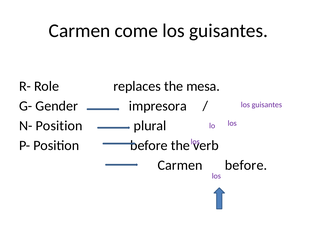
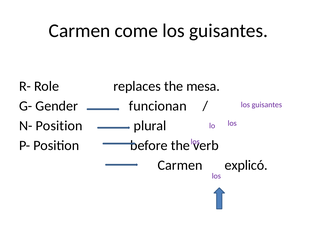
impresora: impresora -> funcionan
Carmen before: before -> explicó
